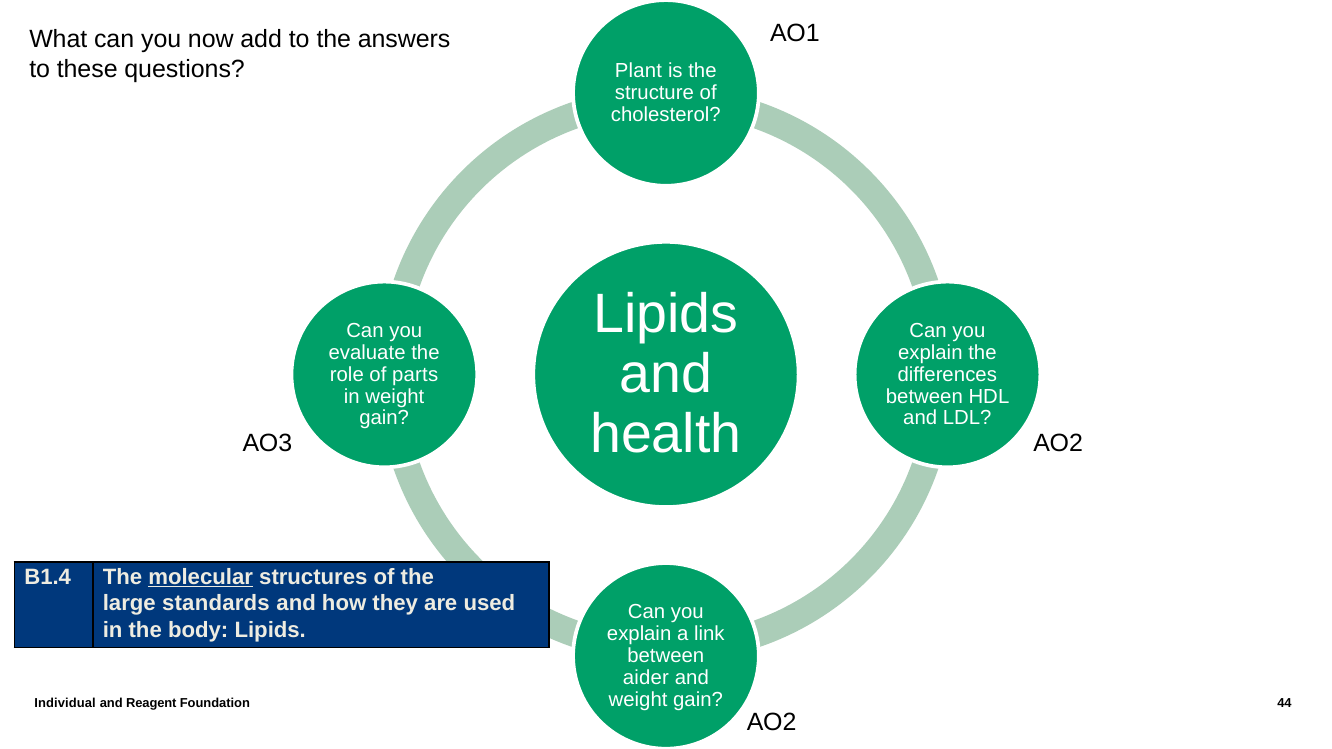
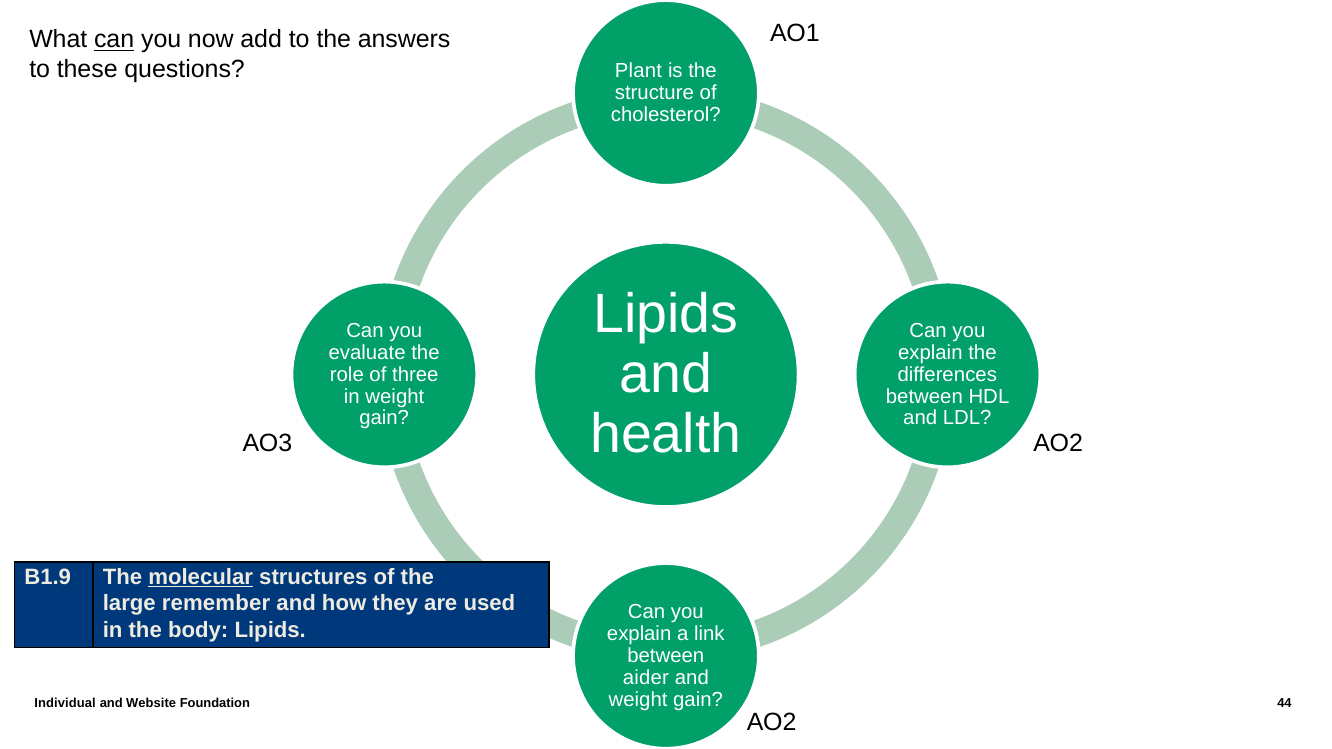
can at (114, 40) underline: none -> present
parts: parts -> three
B1.4: B1.4 -> B1.9
standards: standards -> remember
Reagent: Reagent -> Website
